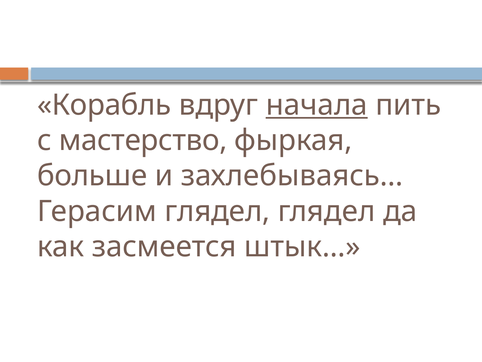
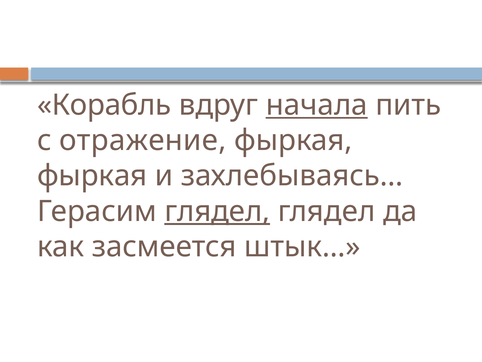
мастерство: мастерство -> отражение
больше at (92, 176): больше -> фыркая
глядел at (217, 211) underline: none -> present
